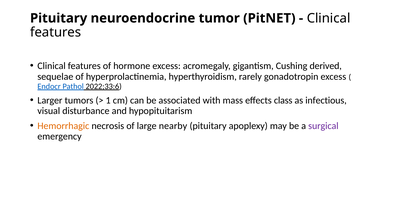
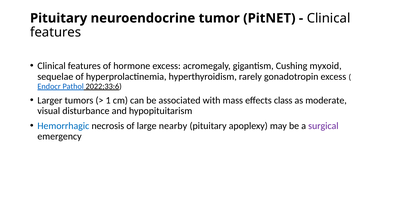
derived: derived -> myxoid
infectious: infectious -> moderate
Hemorrhagic colour: orange -> blue
